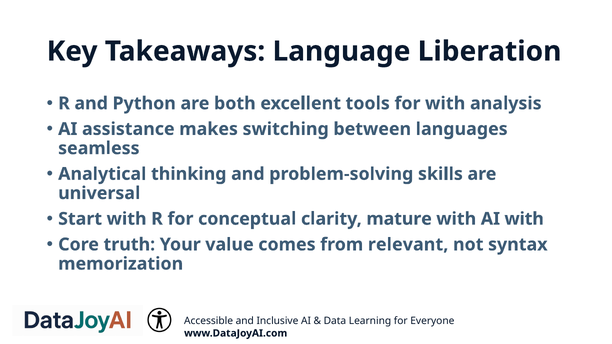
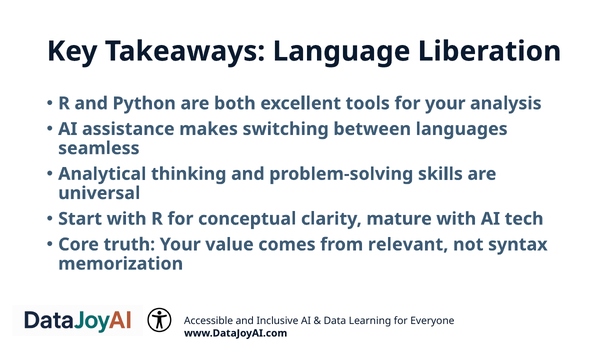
for with: with -> your
AI with: with -> tech
